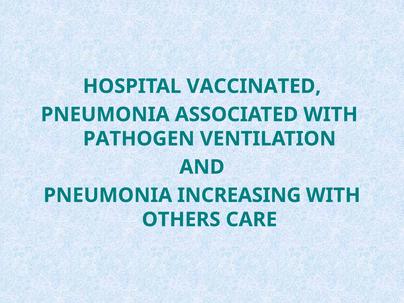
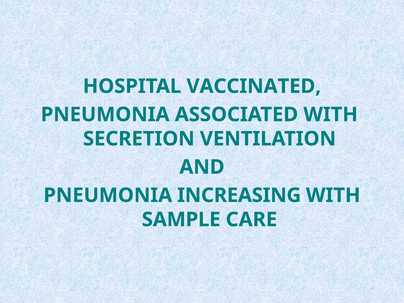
PATHOGEN: PATHOGEN -> SECRETION
OTHERS: OTHERS -> SAMPLE
